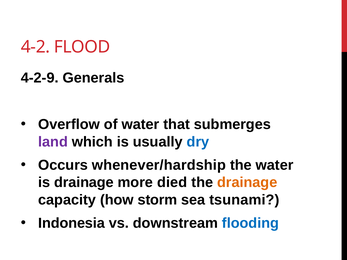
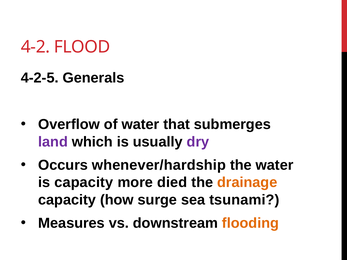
4-2-9: 4-2-9 -> 4-2-5
dry colour: blue -> purple
is drainage: drainage -> capacity
storm: storm -> surge
Indonesia: Indonesia -> Measures
flooding colour: blue -> orange
